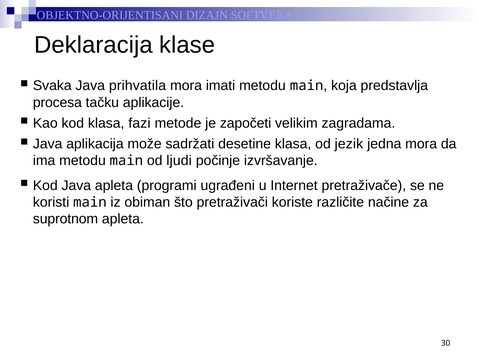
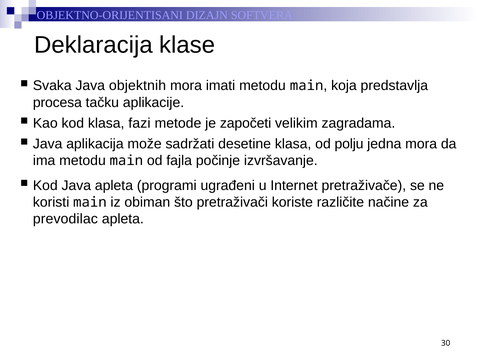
prihvatila: prihvatila -> objektnih
jezik: jezik -> polju
ljudi: ljudi -> fajla
suprotnom: suprotnom -> prevodilac
